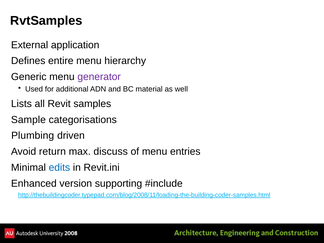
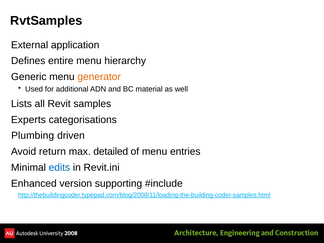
generator colour: purple -> orange
Sample: Sample -> Experts
discuss: discuss -> detailed
